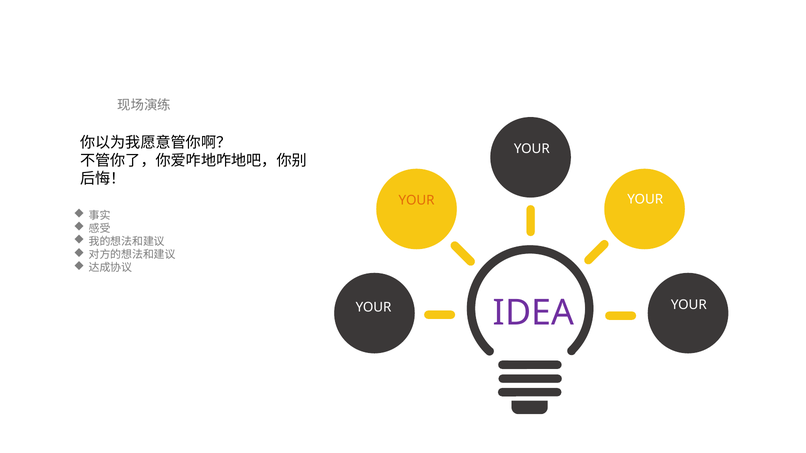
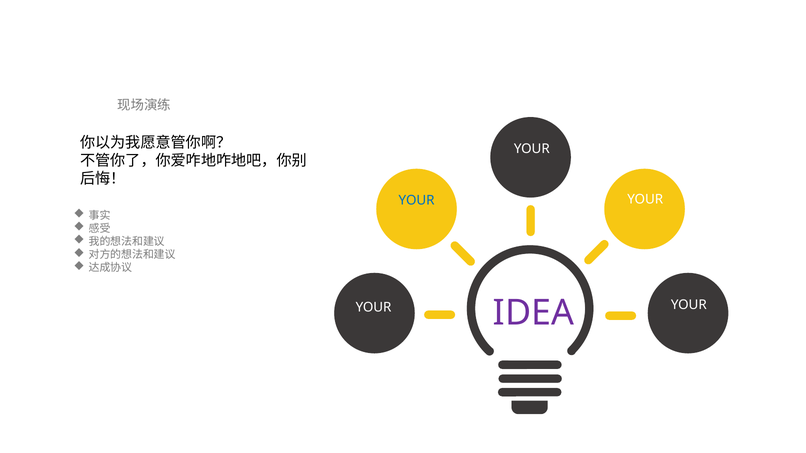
YOUR at (417, 200) colour: orange -> blue
